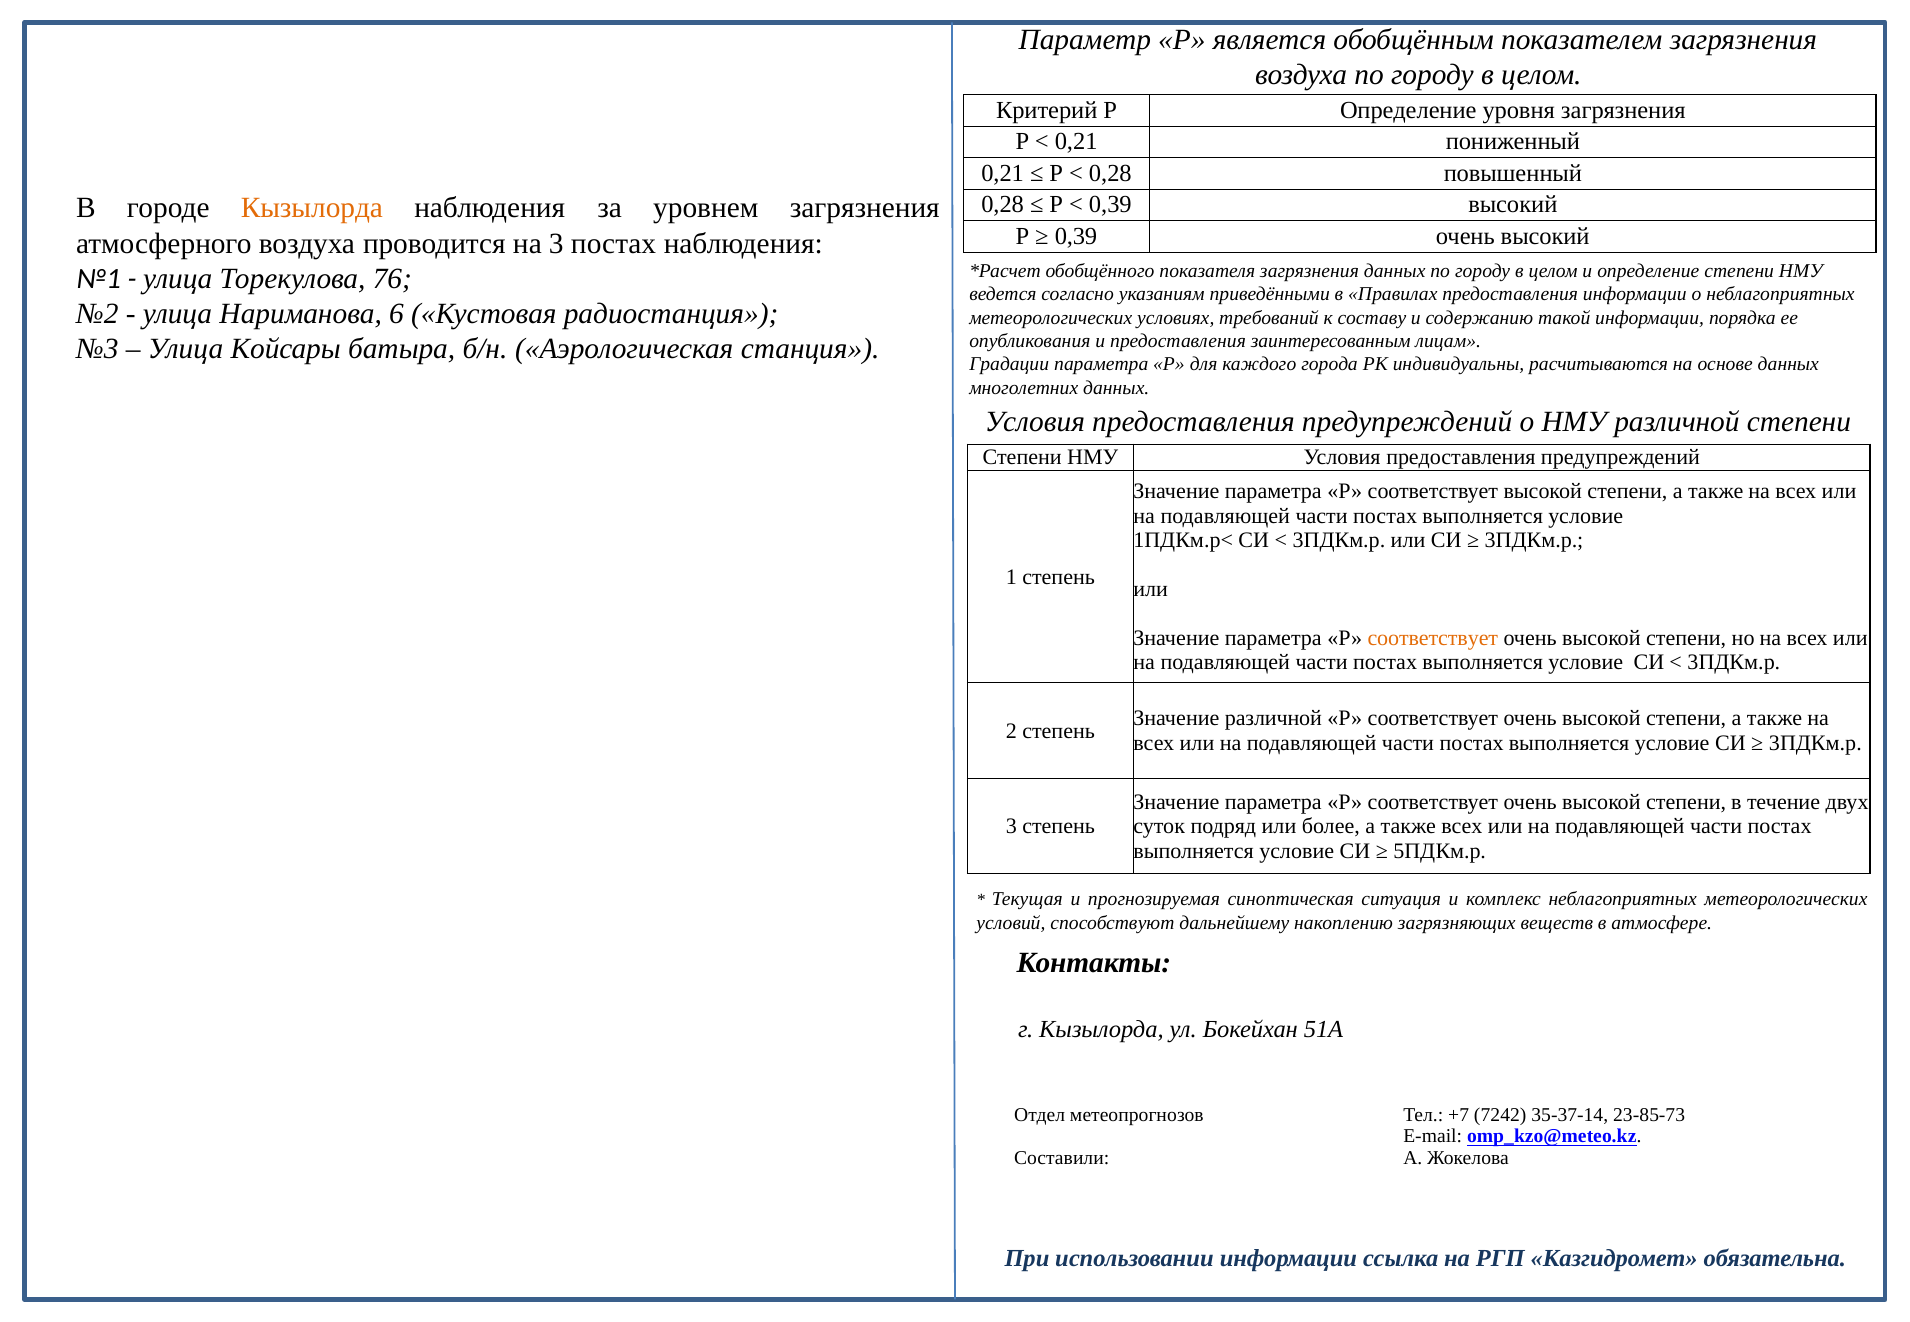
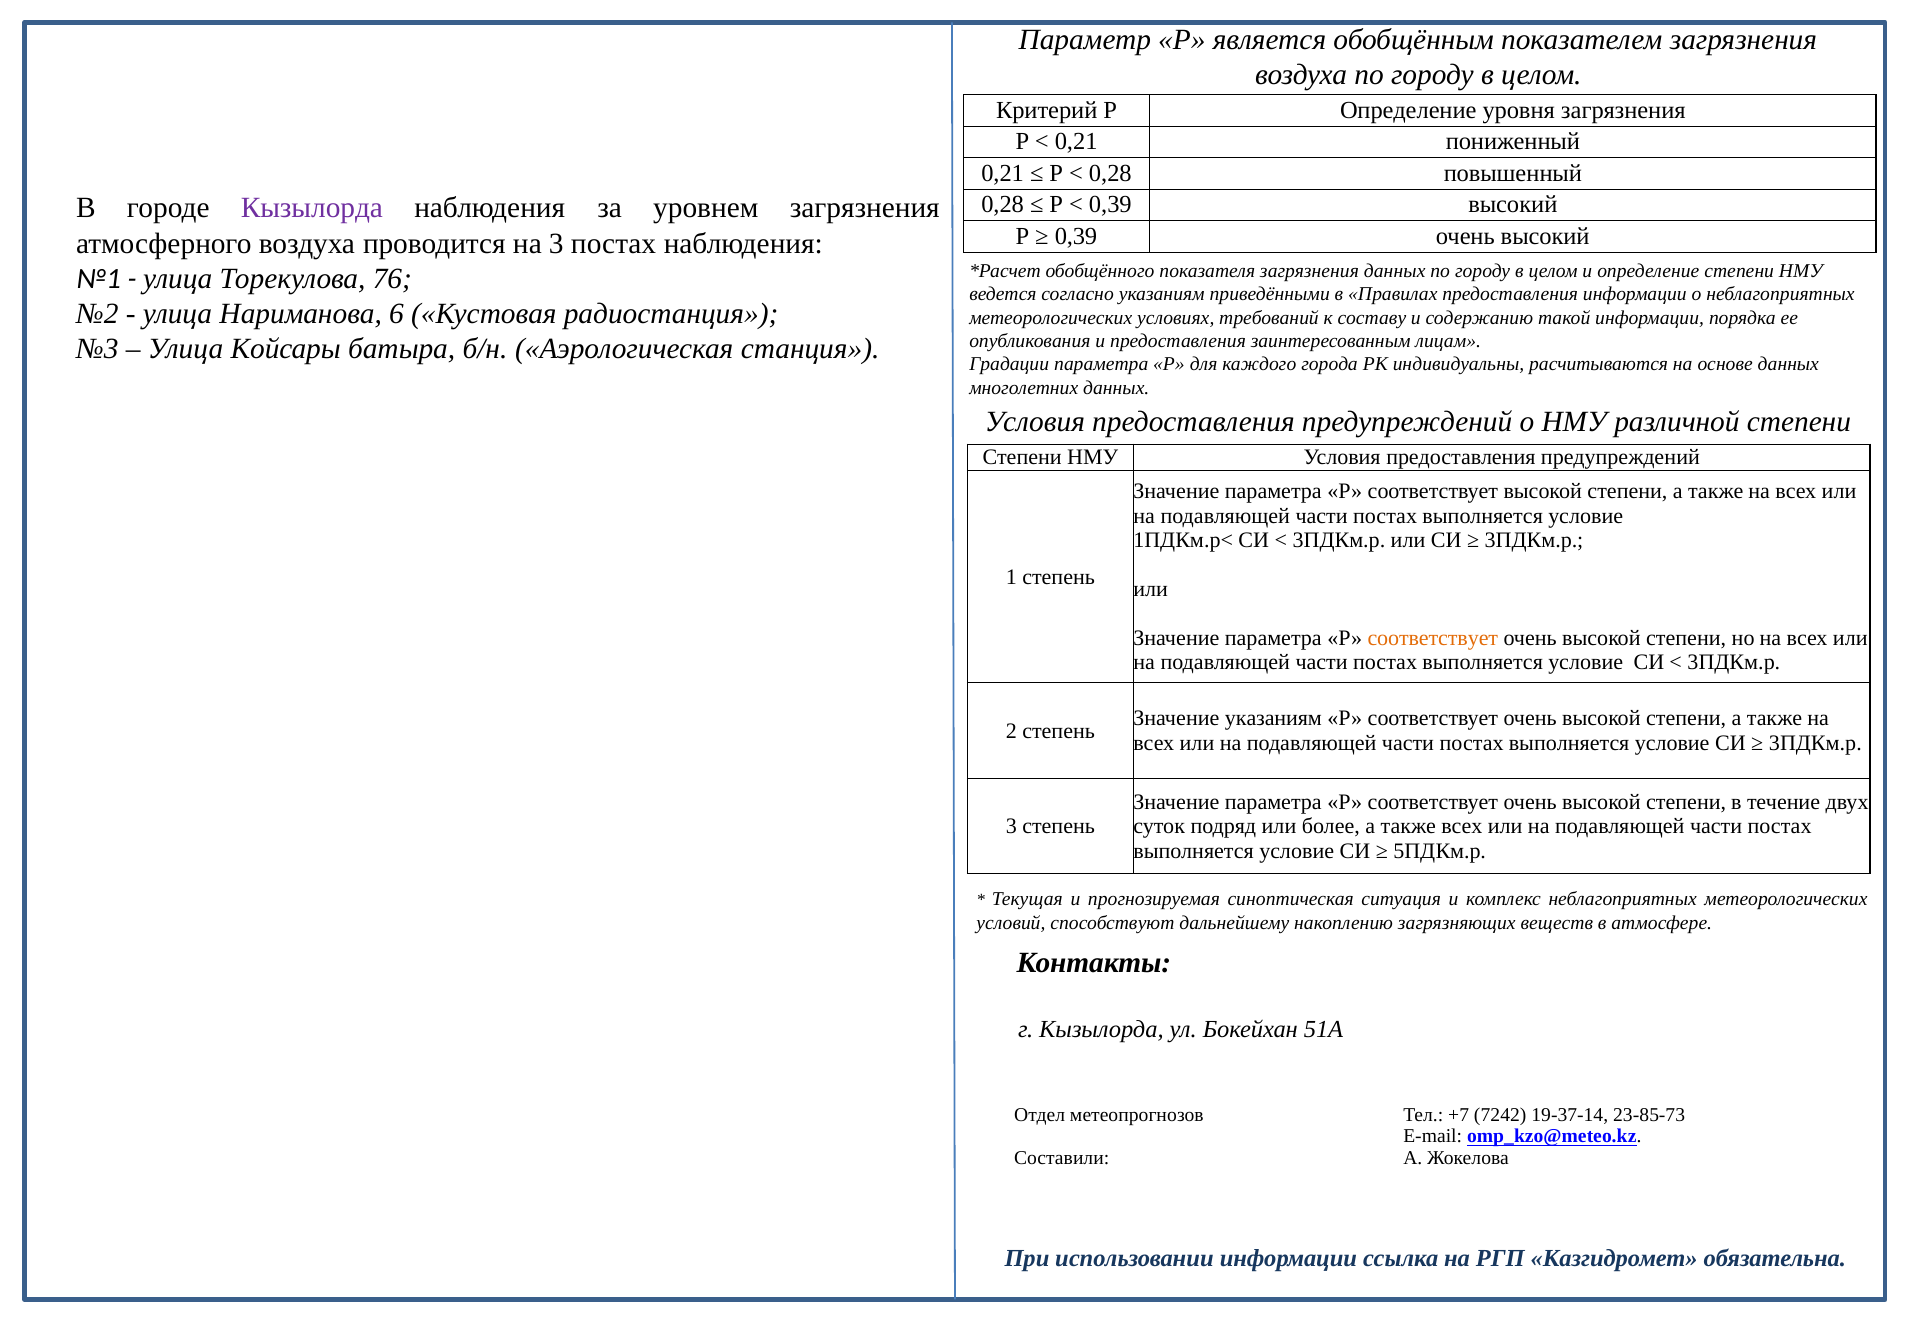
Кызылорда at (312, 208) colour: orange -> purple
Значение различной: различной -> указаниям
35-37-14: 35-37-14 -> 19-37-14
